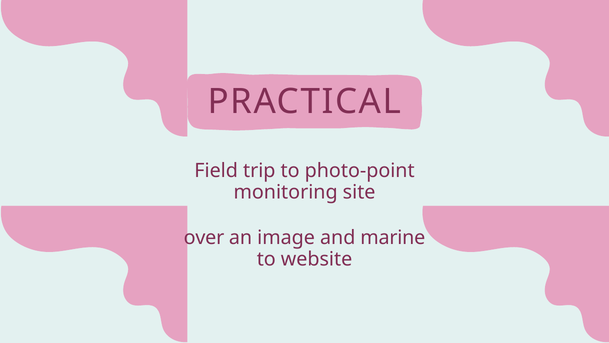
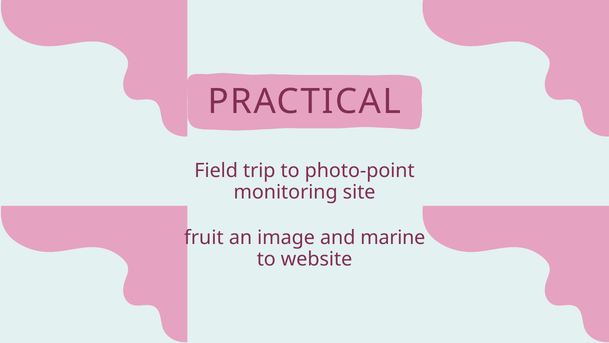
over: over -> fruit
